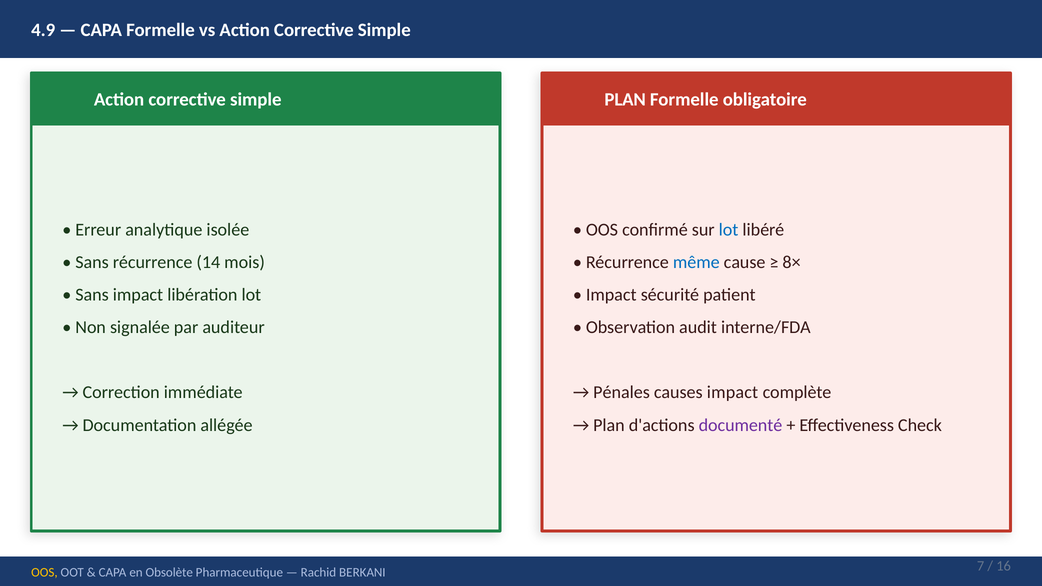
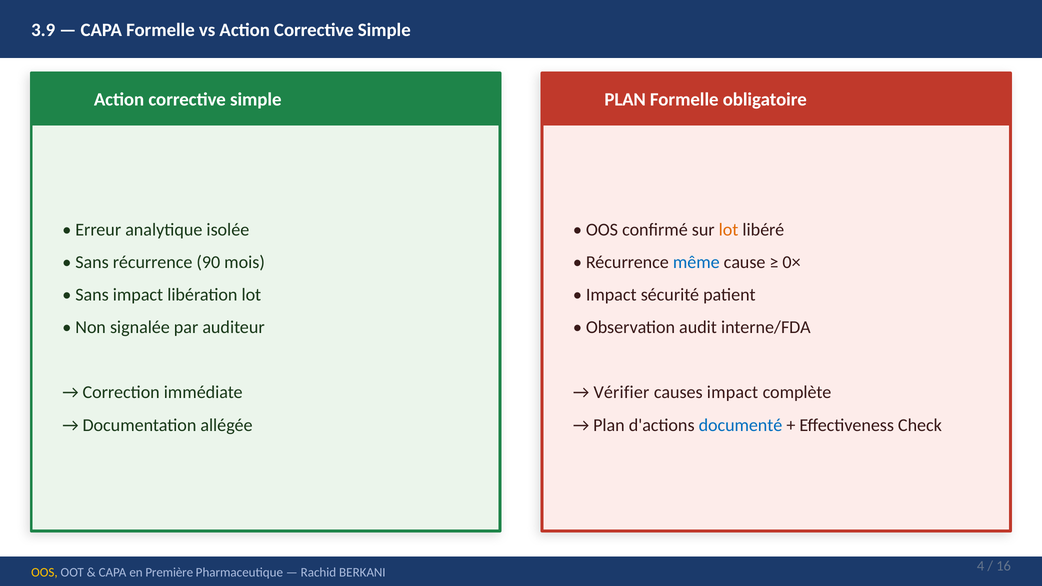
4.9: 4.9 -> 3.9
lot at (729, 230) colour: blue -> orange
14: 14 -> 90
8×: 8× -> 0×
Pénales: Pénales -> Vérifier
documenté colour: purple -> blue
Obsolète: Obsolète -> Première
7: 7 -> 4
